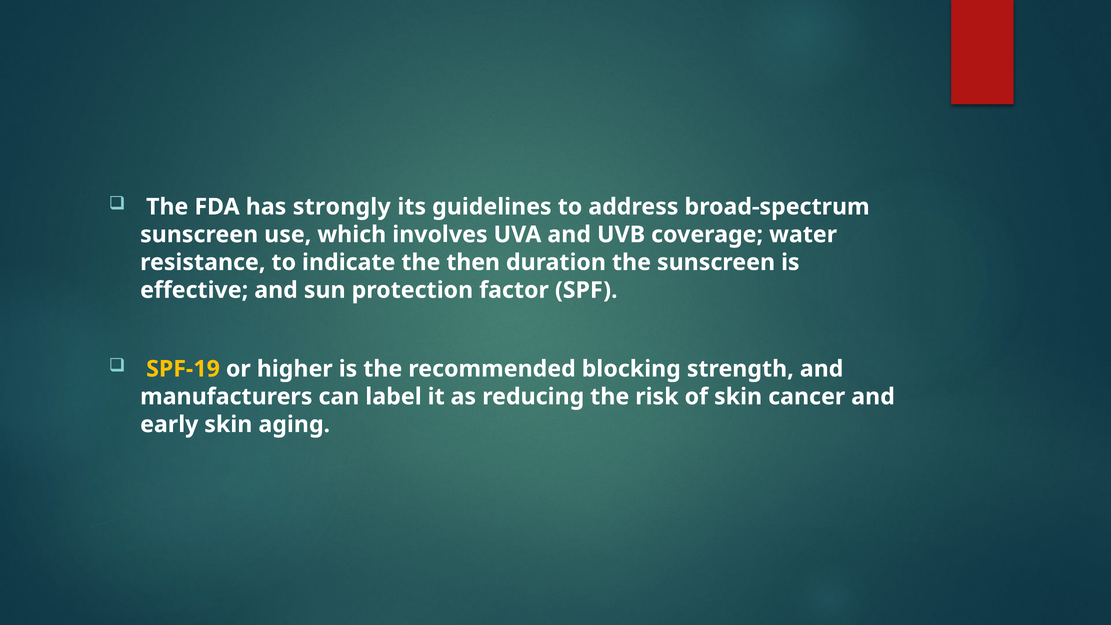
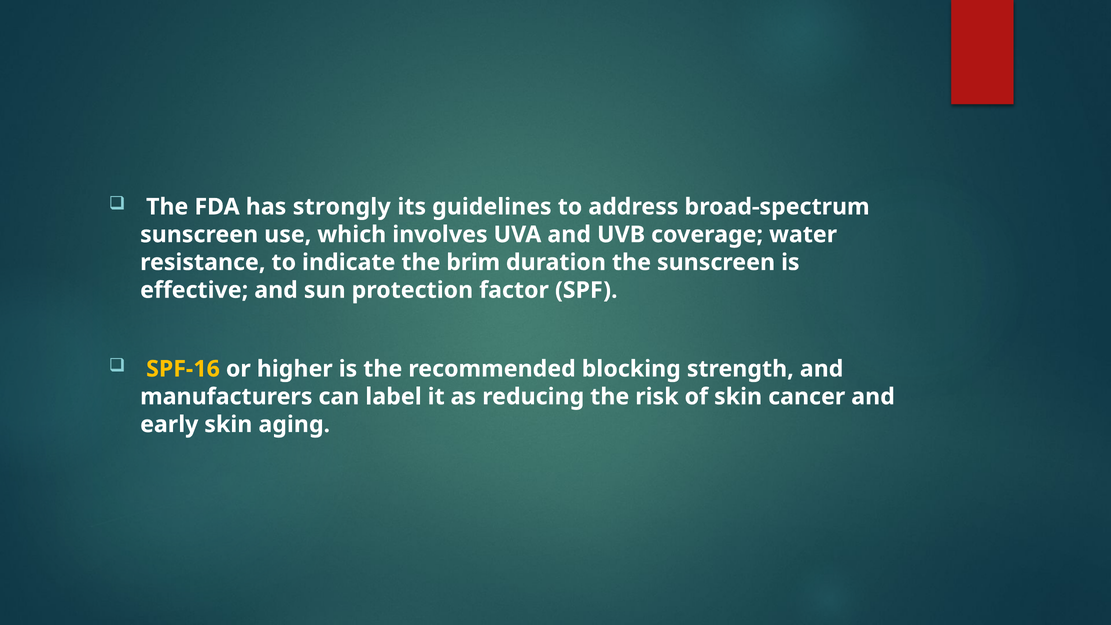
then: then -> brim
SPF-19: SPF-19 -> SPF-16
